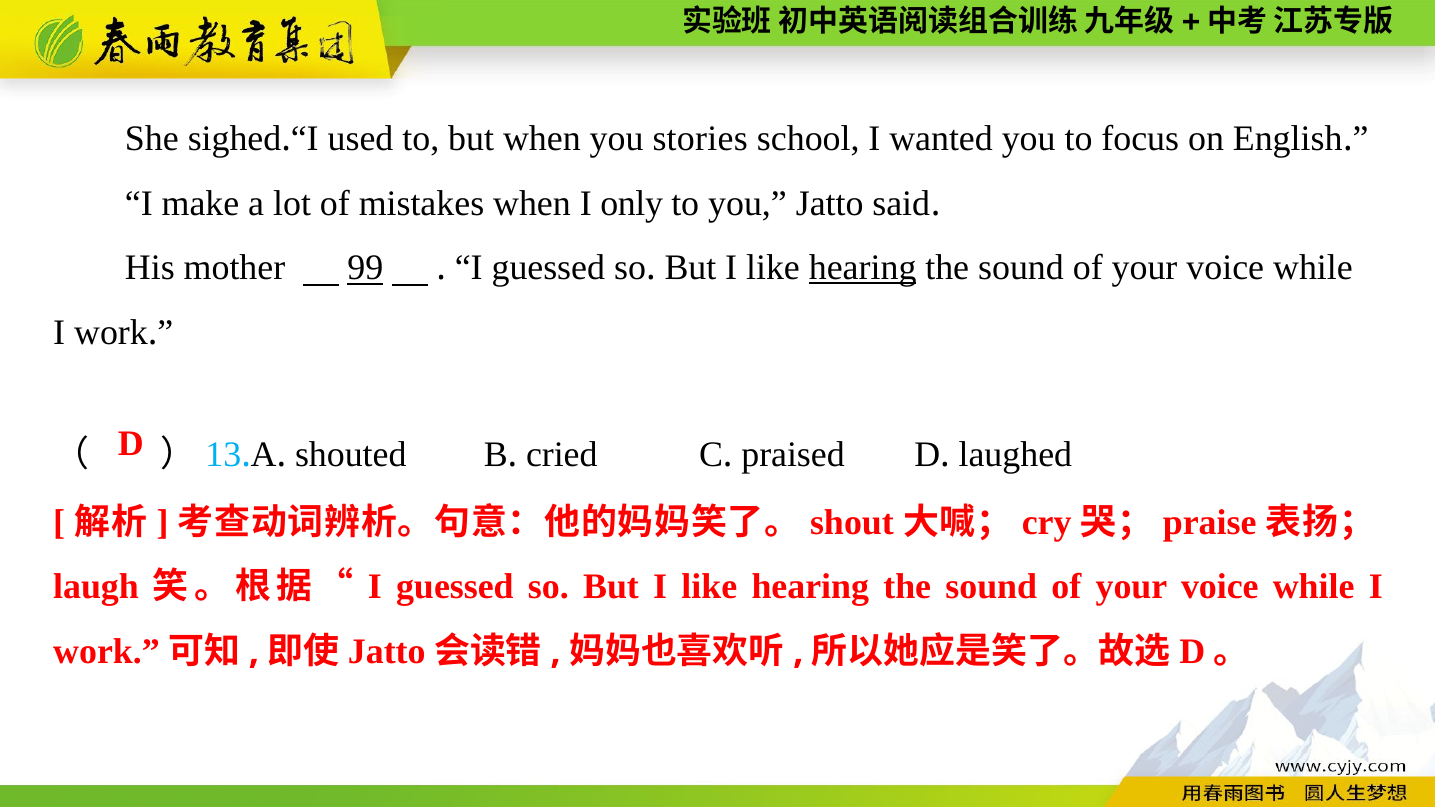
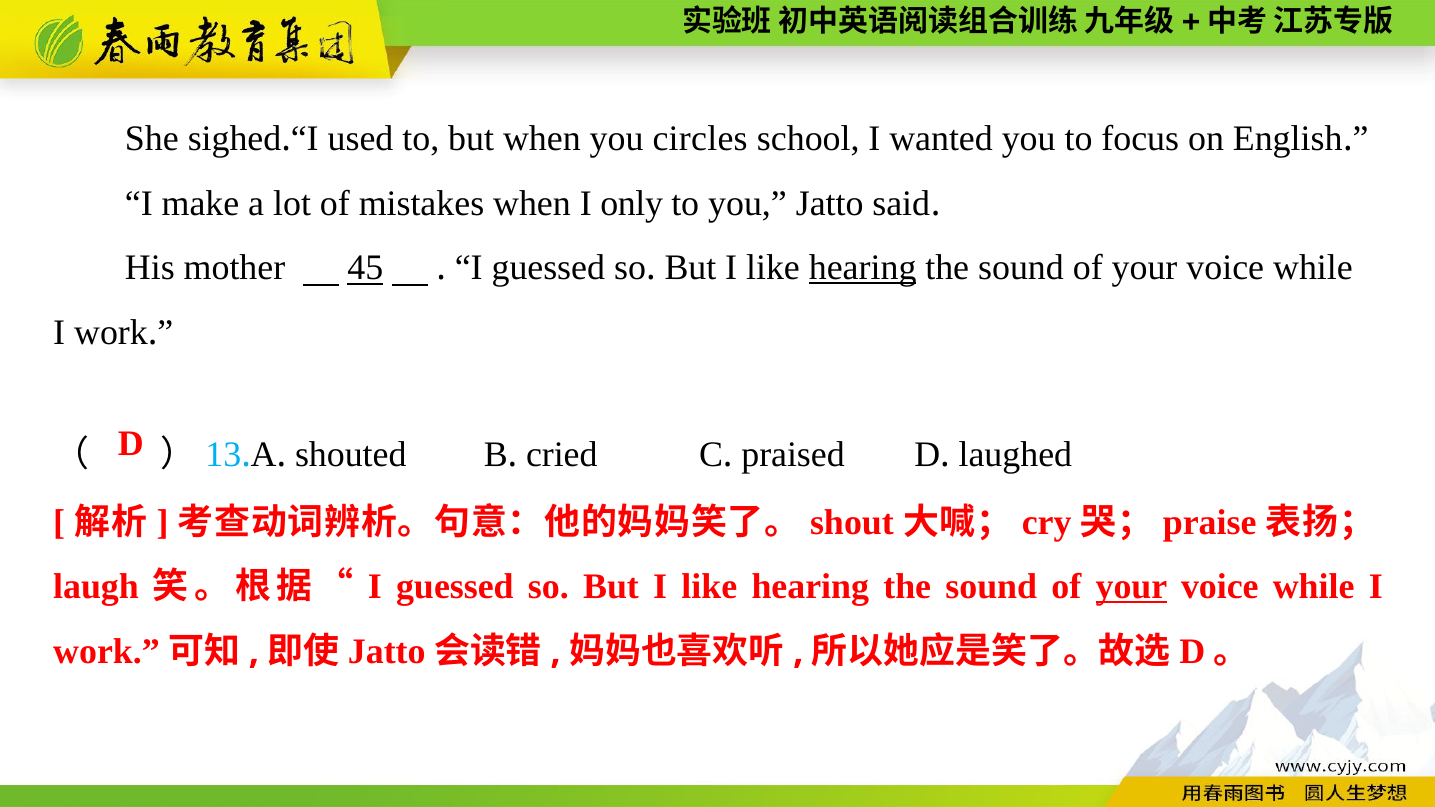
stories: stories -> circles
99: 99 -> 45
your at (1131, 587) underline: none -> present
